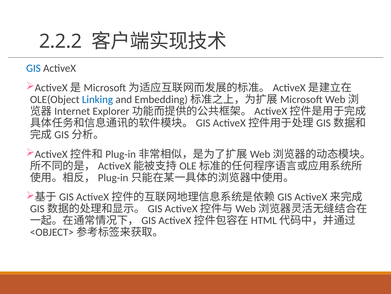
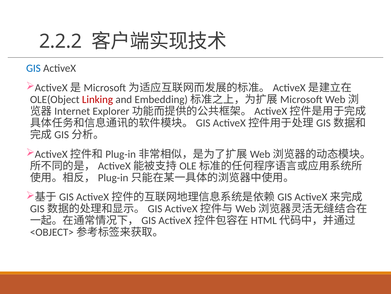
Linking colour: blue -> red
